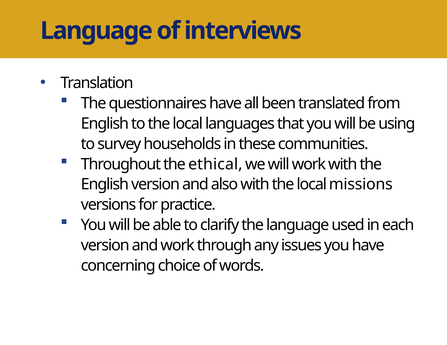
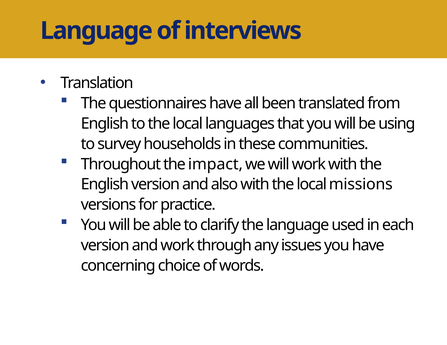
ethical: ethical -> impact
